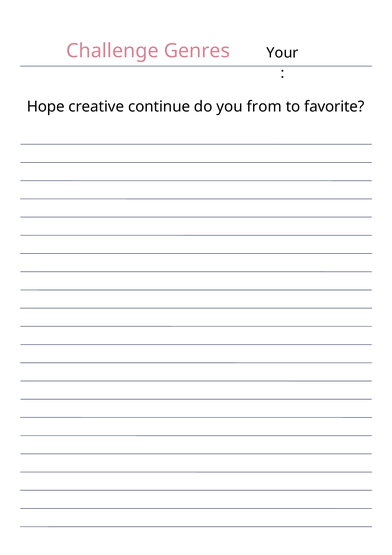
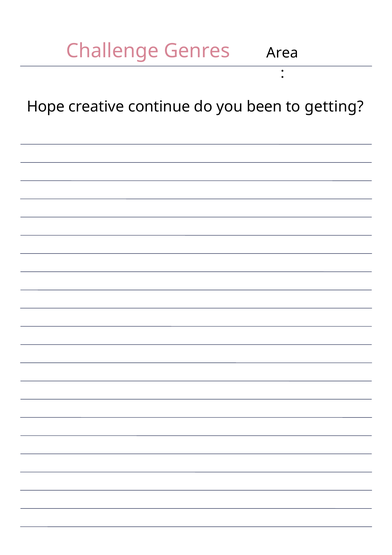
Your: Your -> Area
from: from -> been
favorite: favorite -> getting
